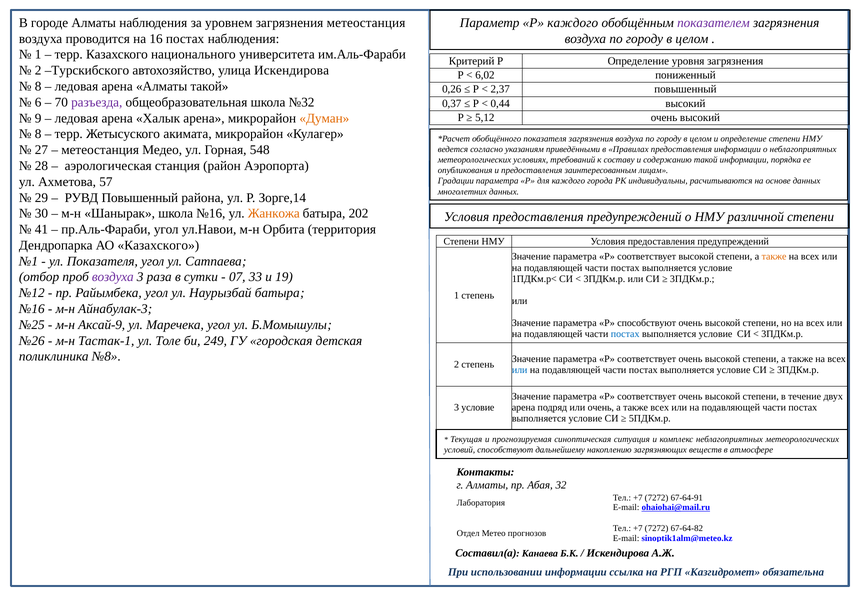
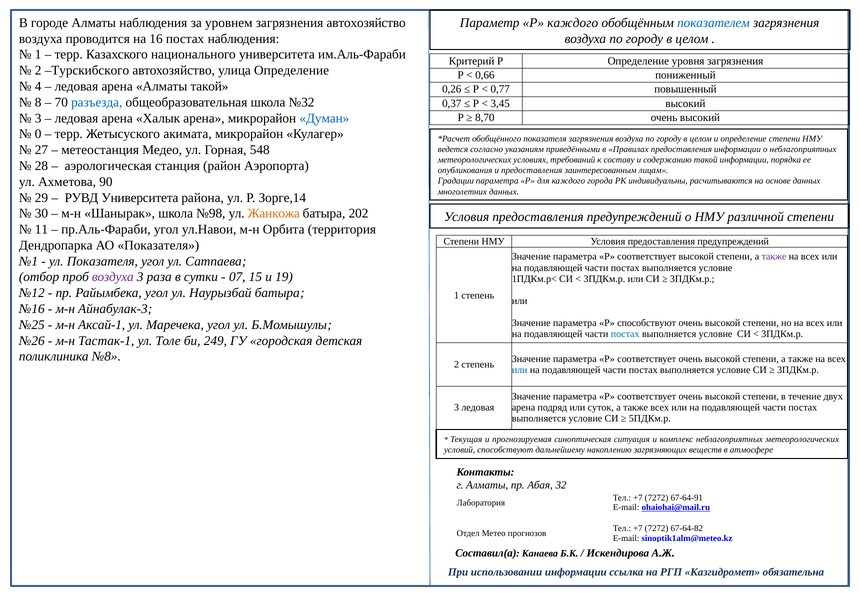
загрязнения метеостанция: метеостанция -> автохозяйство
показателем colour: purple -> blue
улица Искендирова: Искендирова -> Определение
6,02: 6,02 -> 0,66
8 at (38, 86): 8 -> 4
2,37: 2,37 -> 0,77
6: 6 -> 8
разъезда colour: purple -> blue
0,44: 0,44 -> 3,45
9 at (38, 118): 9 -> 3
Думан colour: orange -> blue
5,12: 5,12 -> 8,70
8 at (38, 134): 8 -> 0
57: 57 -> 90
РУВД Повышенный: Повышенный -> Университета
школа №16: №16 -> №98
41: 41 -> 11
АО Казахского: Казахского -> Показателя
также at (774, 256) colour: orange -> purple
33: 33 -> 15
Аксай-9: Аксай-9 -> Аксай-1
3 условие: условие -> ледовая
или очень: очень -> суток
